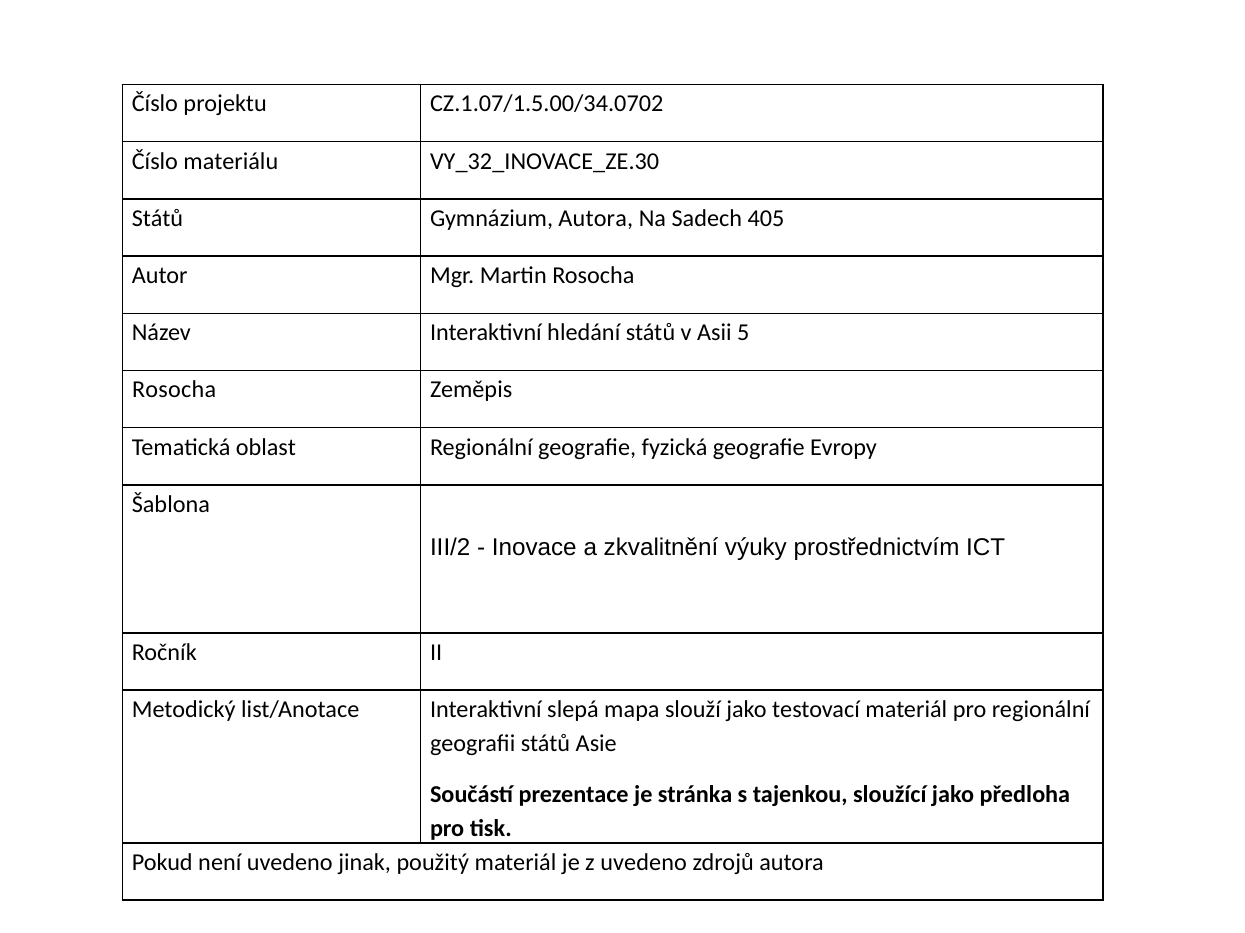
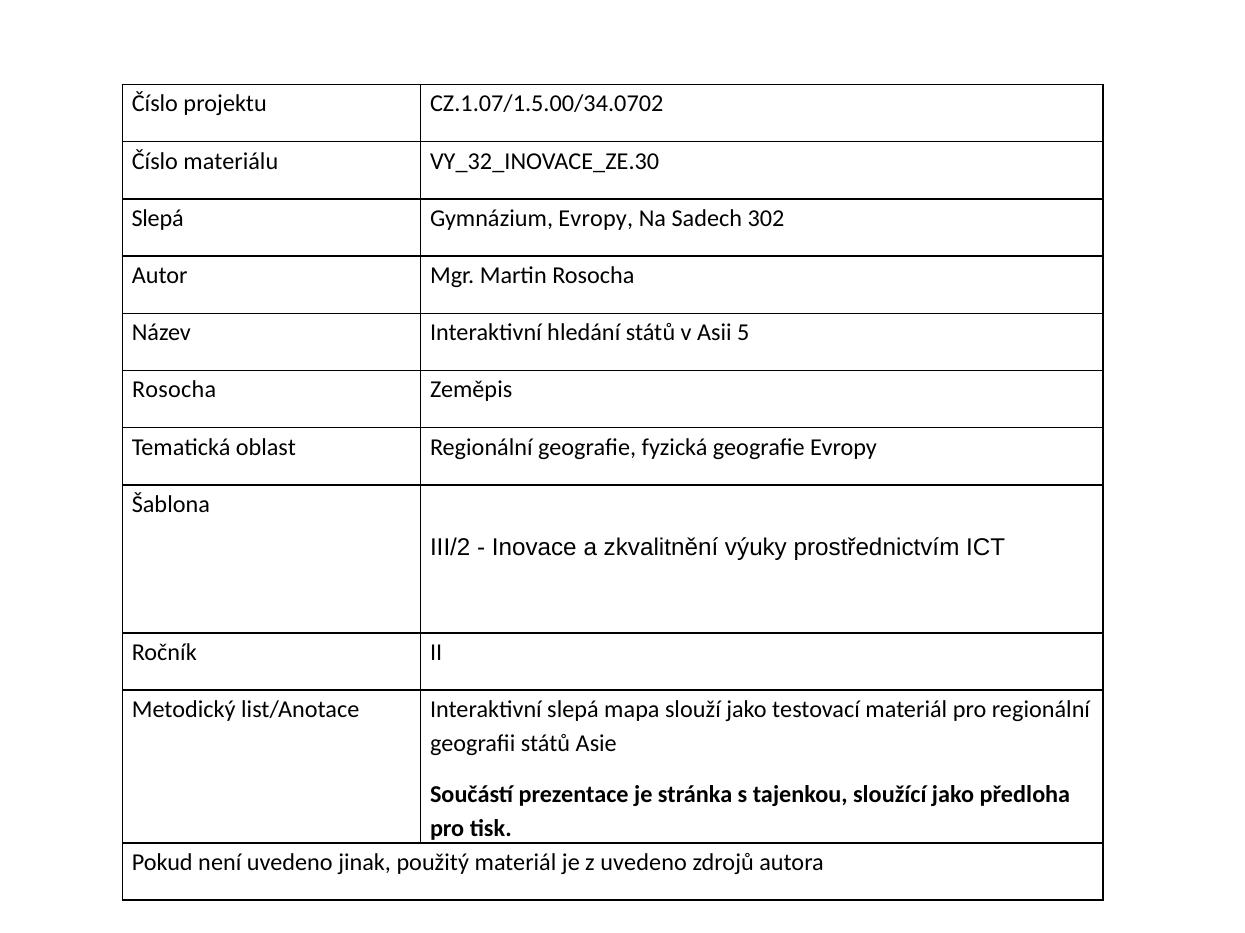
Států at (158, 218): Států -> Slepá
Gymnázium Autora: Autora -> Evropy
405: 405 -> 302
